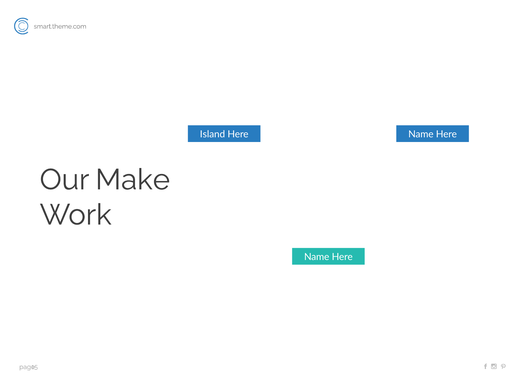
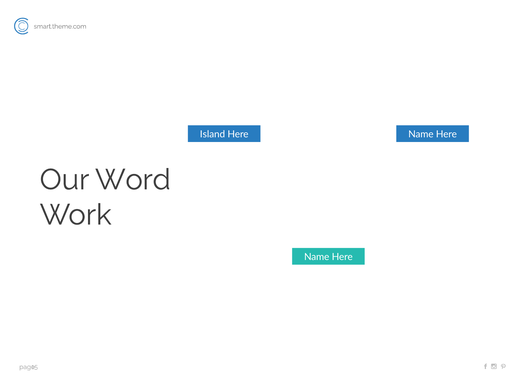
Make: Make -> Word
